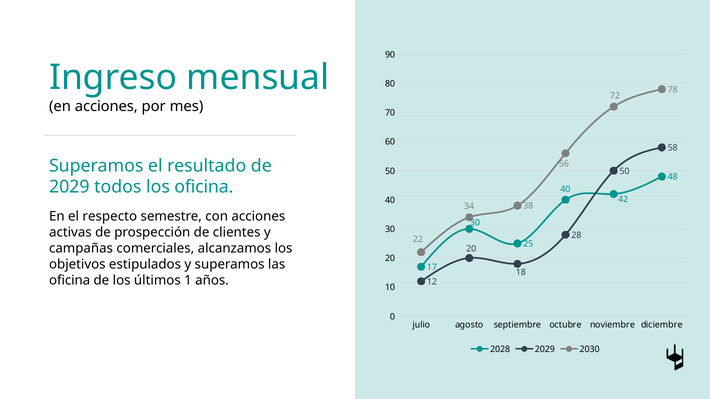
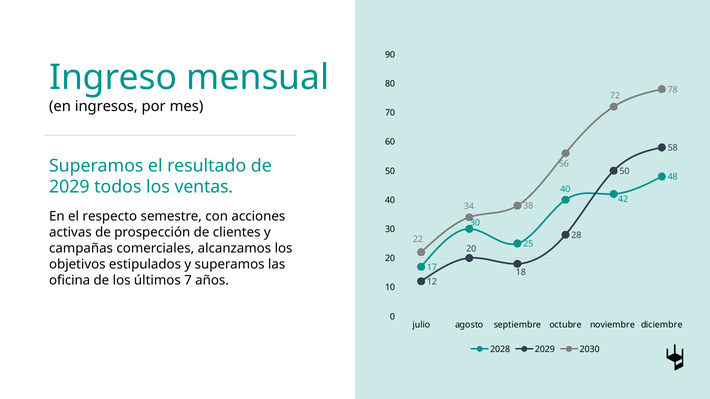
en acciones: acciones -> ingresos
los oficina: oficina -> ventas
1: 1 -> 7
